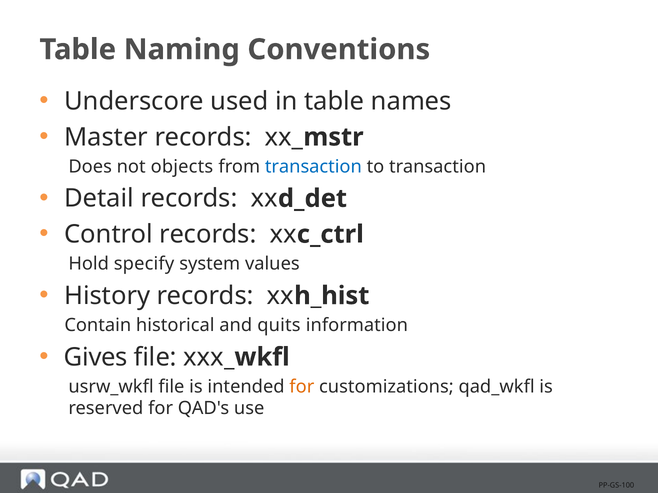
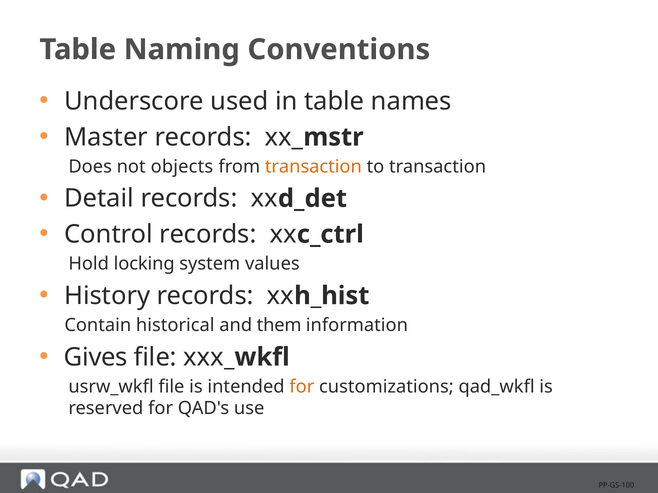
transaction at (313, 167) colour: blue -> orange
specify: specify -> locking
quits: quits -> them
